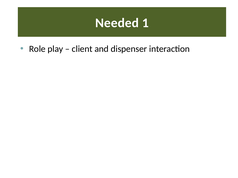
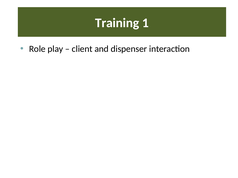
Needed: Needed -> Training
